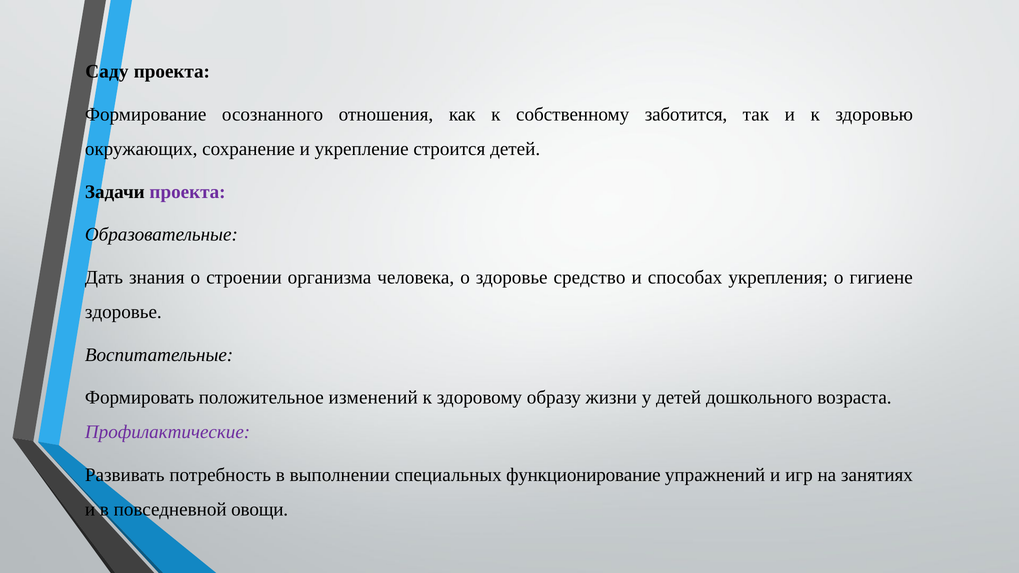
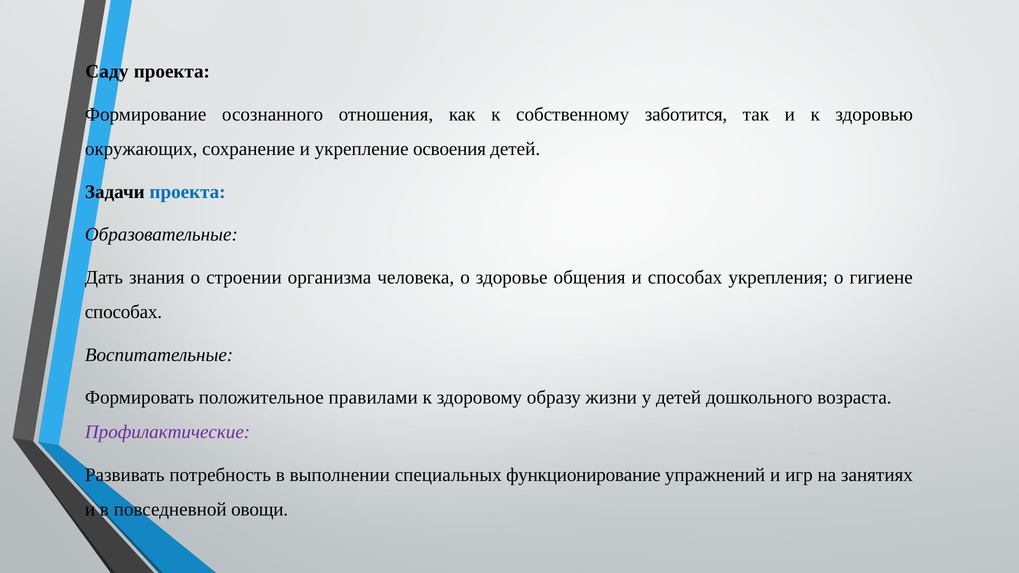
строится: строится -> освоения
проекта at (188, 192) colour: purple -> blue
средство: средство -> общения
здоровье at (123, 312): здоровье -> способах
изменений: изменений -> правилами
